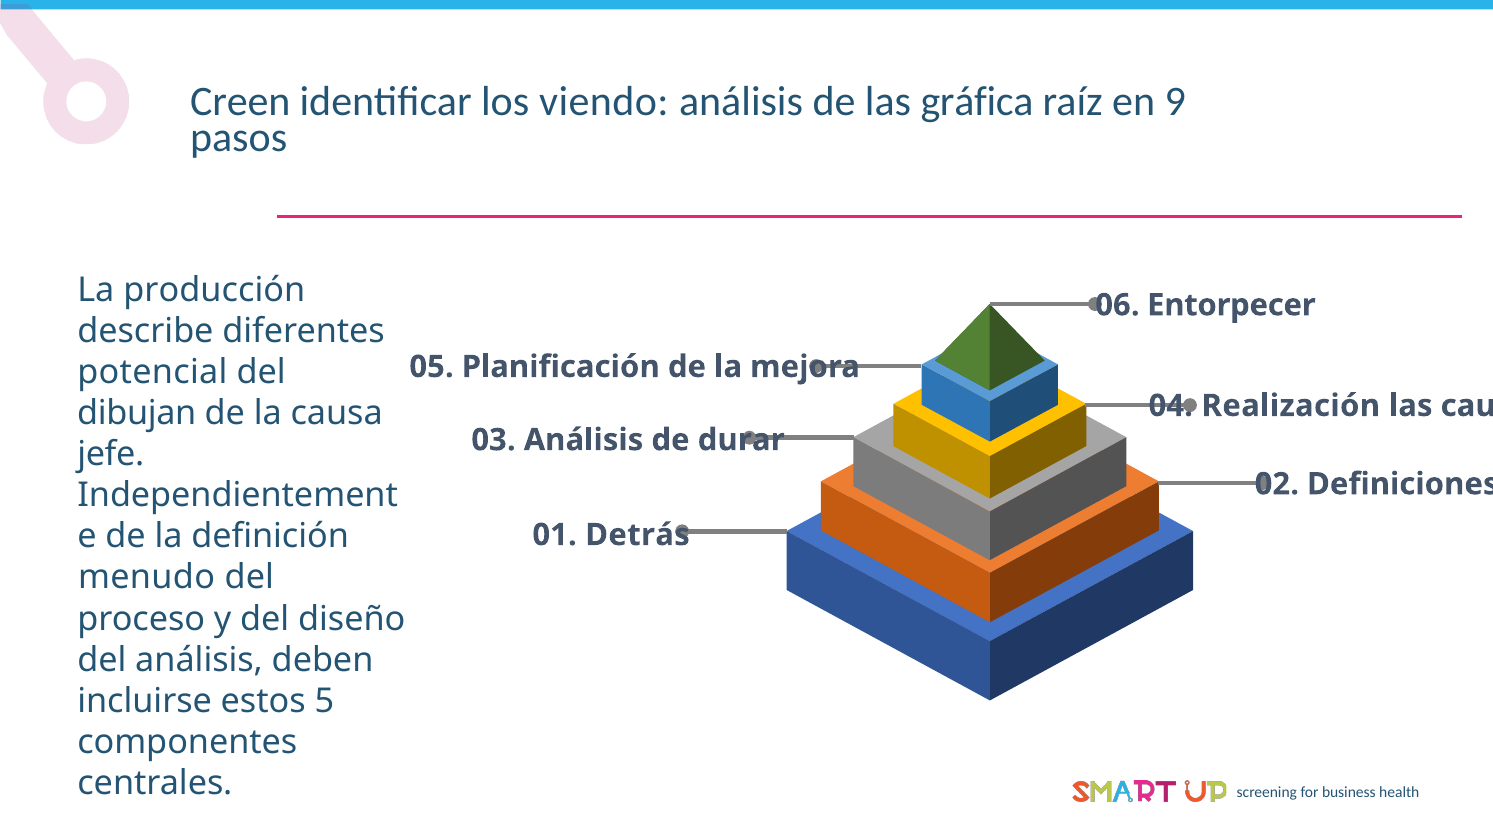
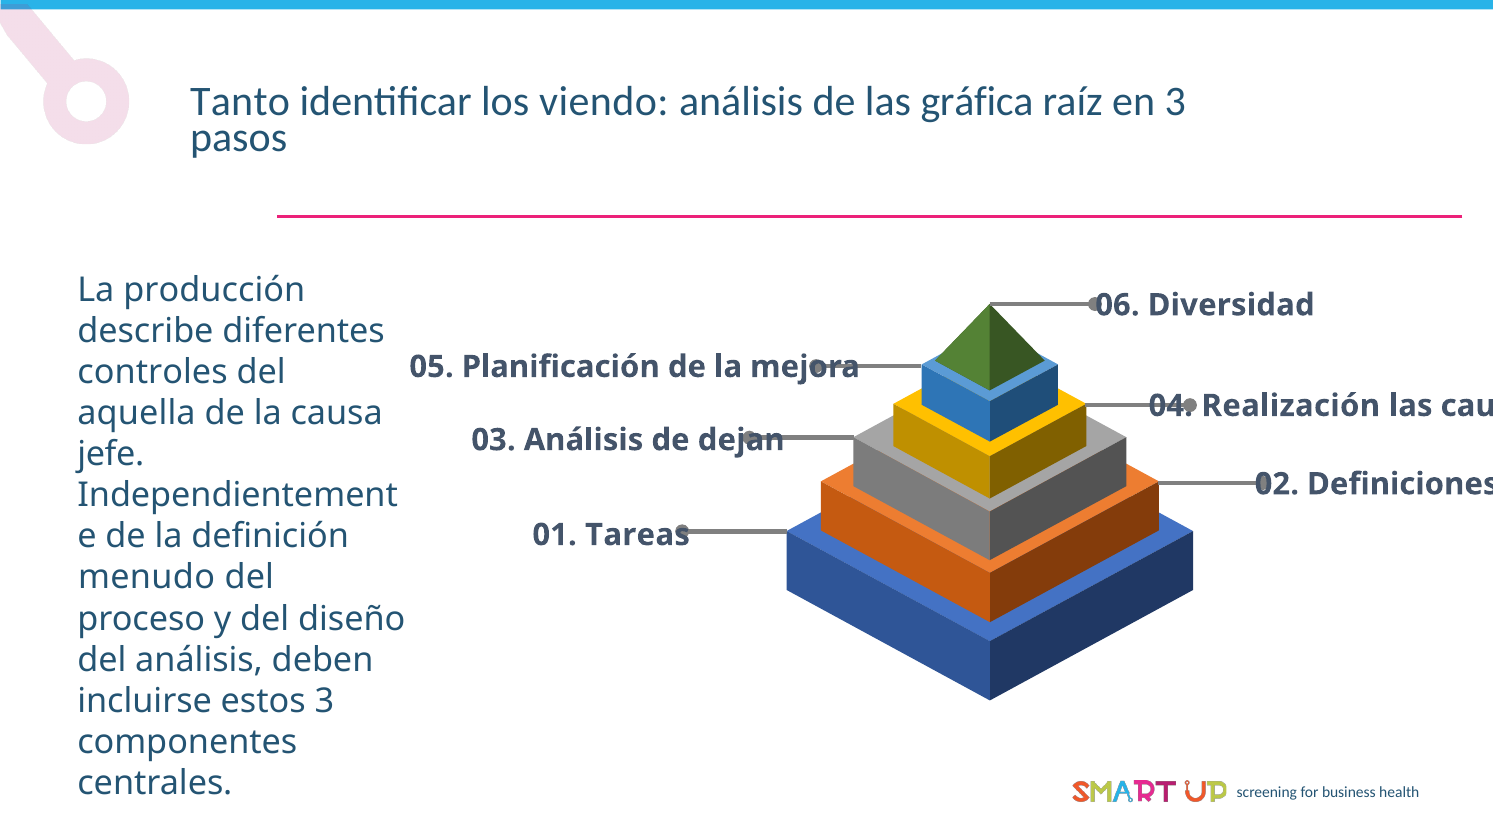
Creen: Creen -> Tanto
en 9: 9 -> 3
Entorpecer: Entorpecer -> Diversidad
potencial: potencial -> controles
dibujan: dibujan -> aquella
durar: durar -> dejan
Detrás: Detrás -> Tareas
estos 5: 5 -> 3
